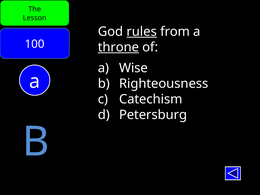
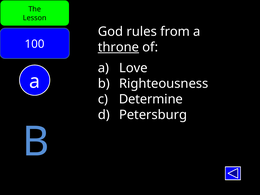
rules underline: present -> none
Wise: Wise -> Love
Catechism: Catechism -> Determine
